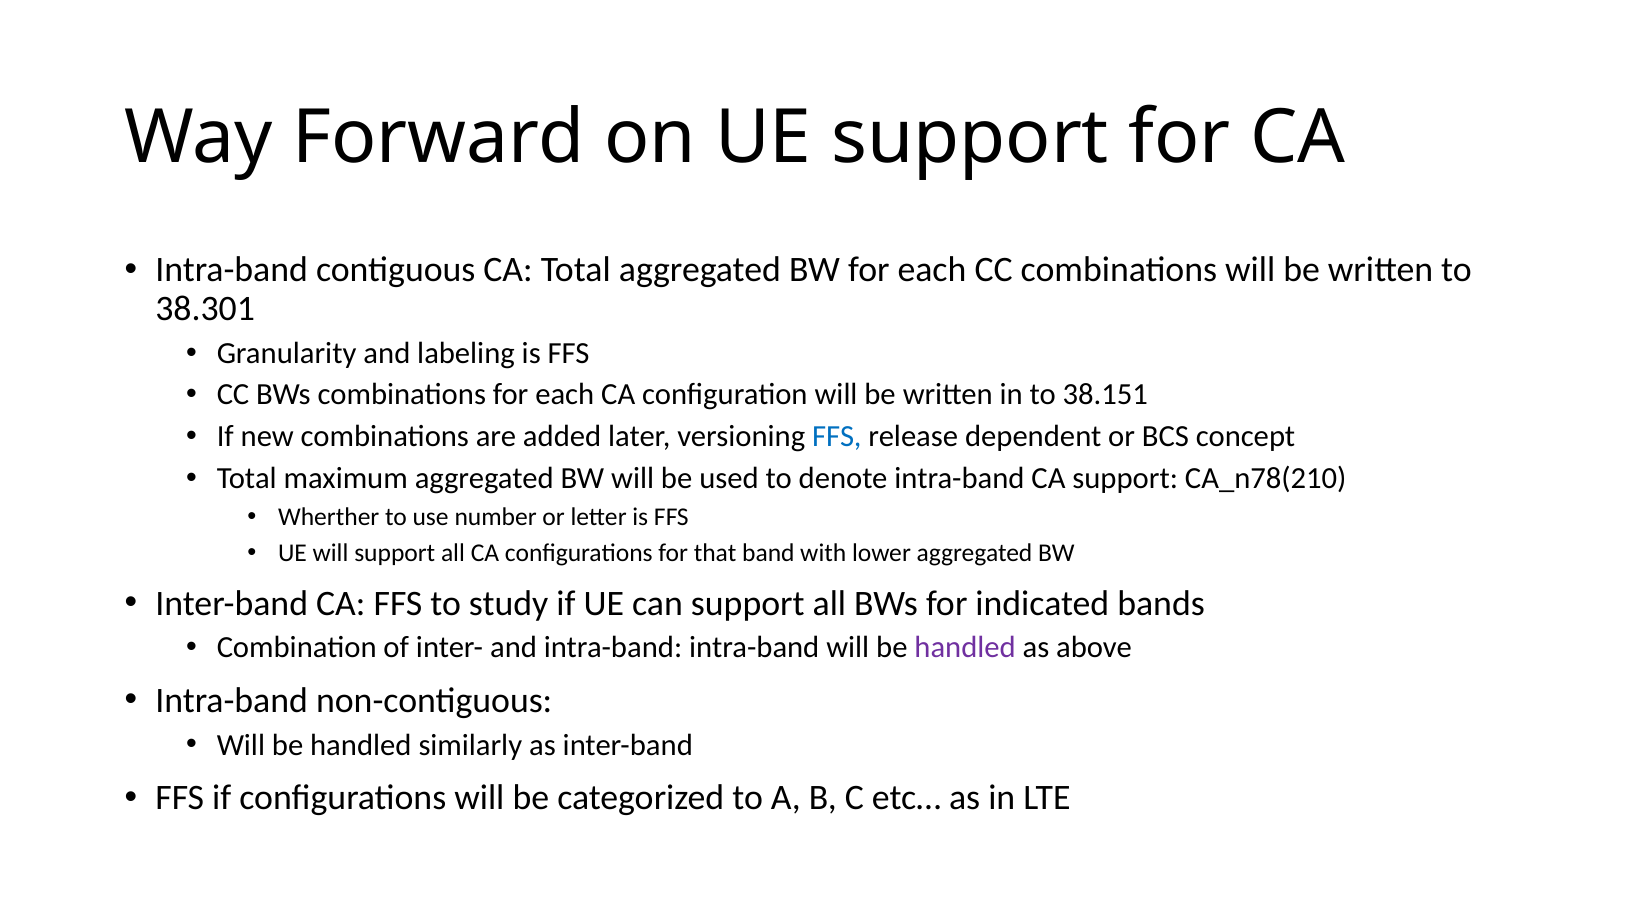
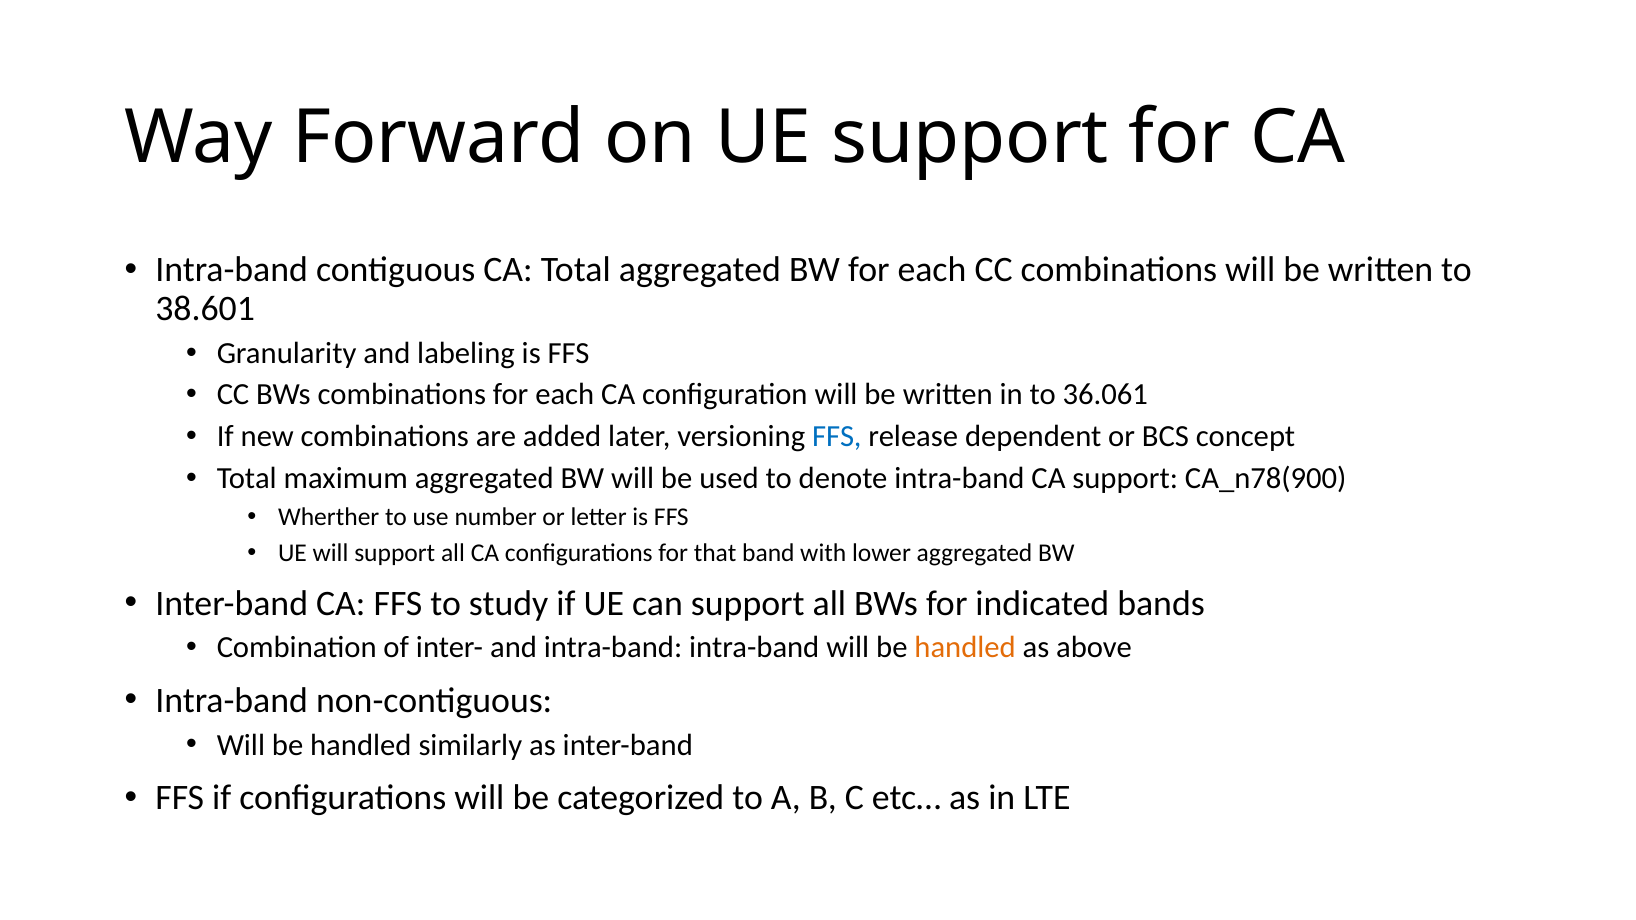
38.301: 38.301 -> 38.601
38.151: 38.151 -> 36.061
CA_n78(210: CA_n78(210 -> CA_n78(900
handled at (965, 648) colour: purple -> orange
